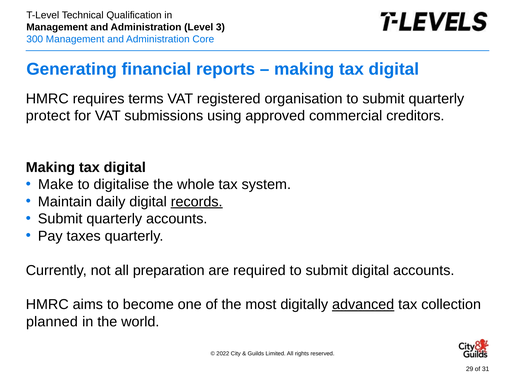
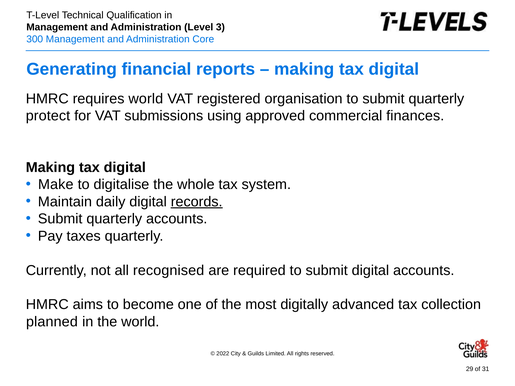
requires terms: terms -> world
creditors: creditors -> finances
preparation: preparation -> recognised
advanced underline: present -> none
